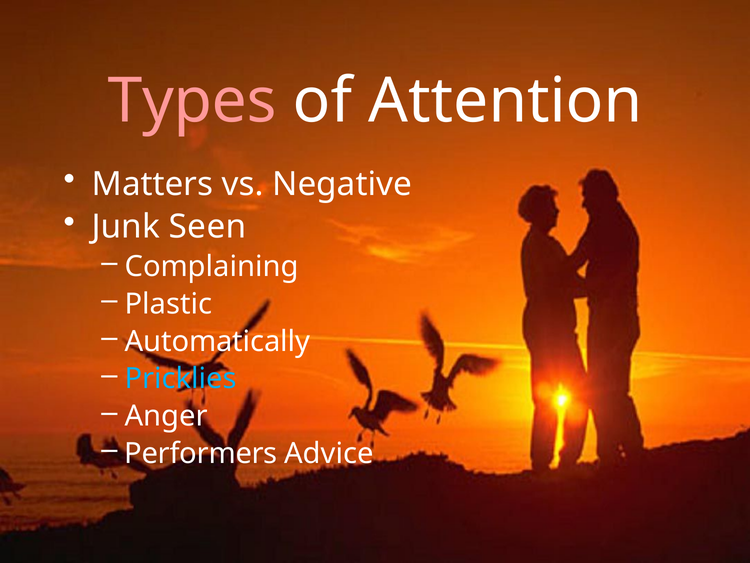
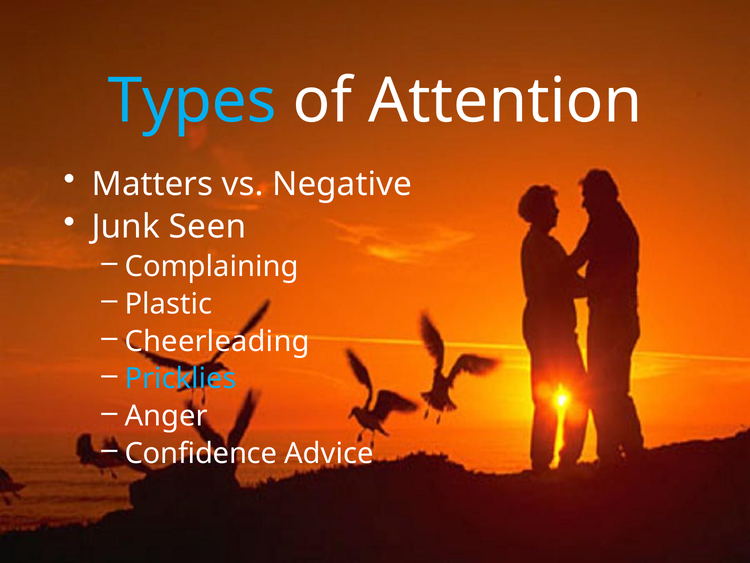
Types colour: pink -> light blue
Automatically: Automatically -> Cheerleading
Performers: Performers -> Confidence
